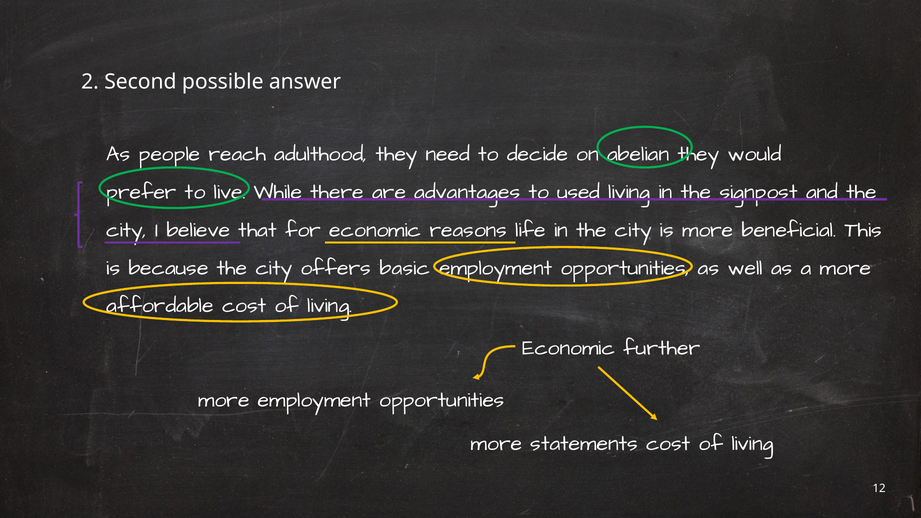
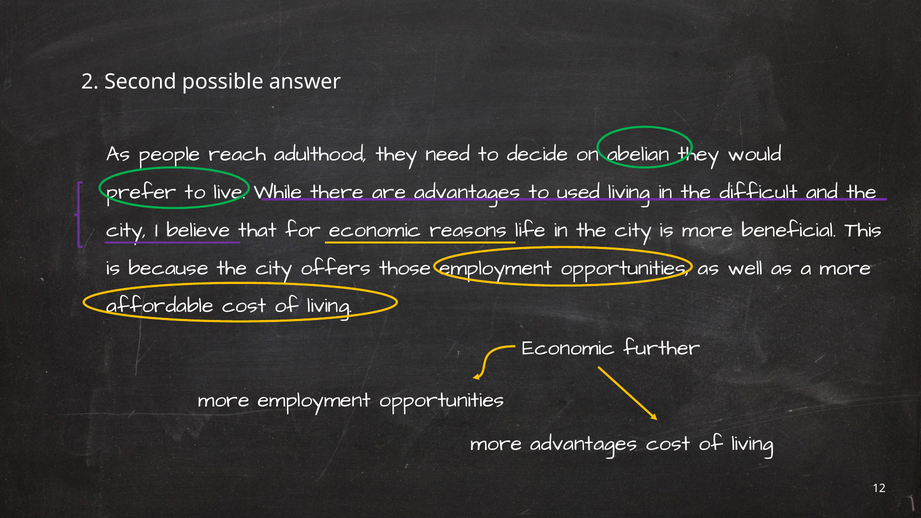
signpost: signpost -> difficult
basic: basic -> those
more statements: statements -> advantages
